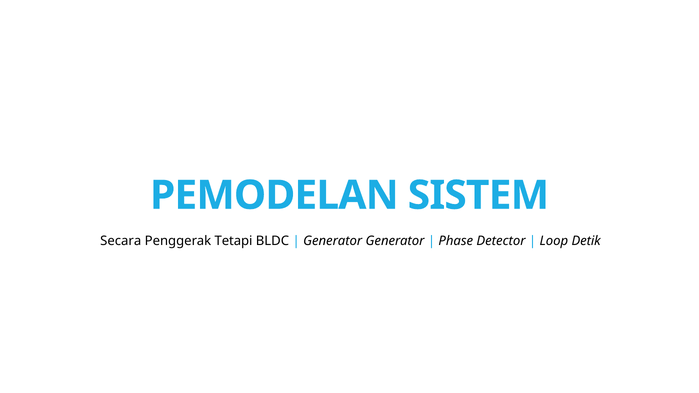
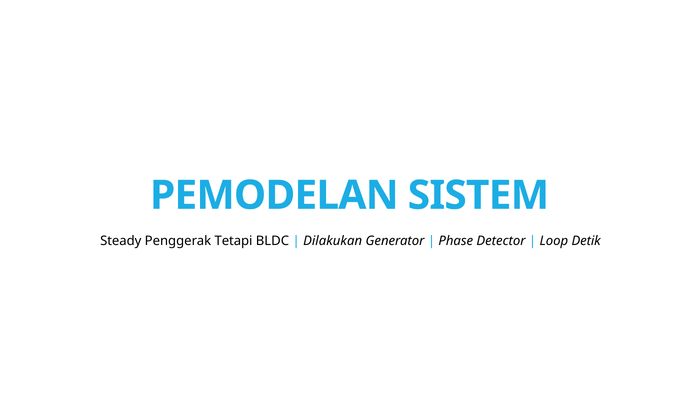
Secara: Secara -> Steady
Generator at (333, 241): Generator -> Dilakukan
